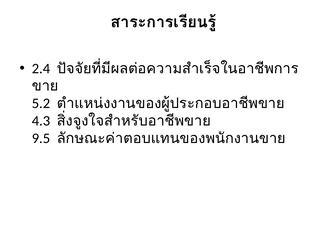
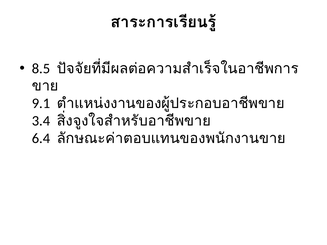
2.4: 2.4 -> 8.5
5.2: 5.2 -> 9.1
4.3: 4.3 -> 3.4
9.5: 9.5 -> 6.4
